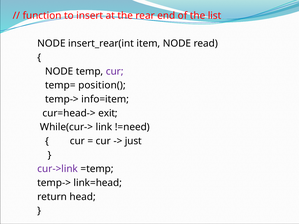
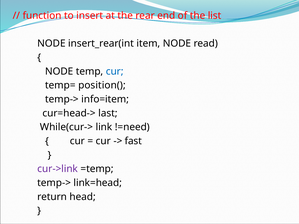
cur at (115, 71) colour: purple -> blue
exit: exit -> last
just: just -> fast
